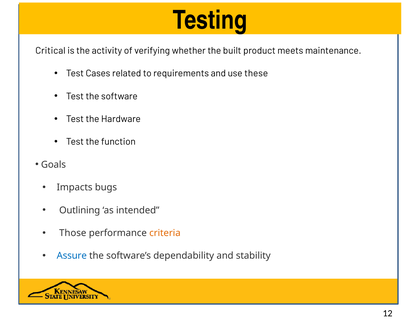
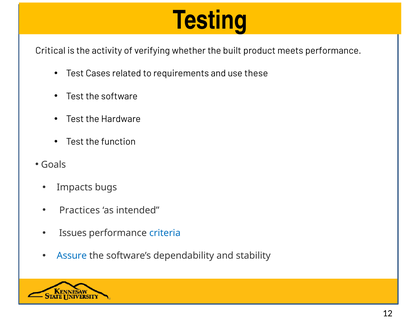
meets maintenance: maintenance -> performance
Outlining: Outlining -> Practices
Those: Those -> Issues
criteria colour: orange -> blue
